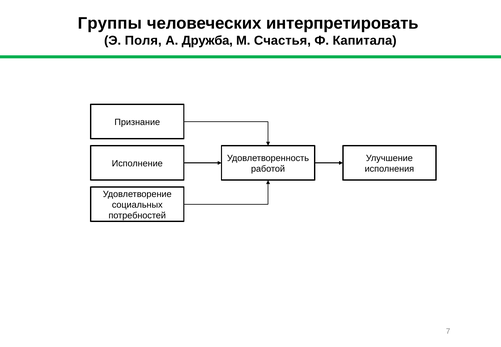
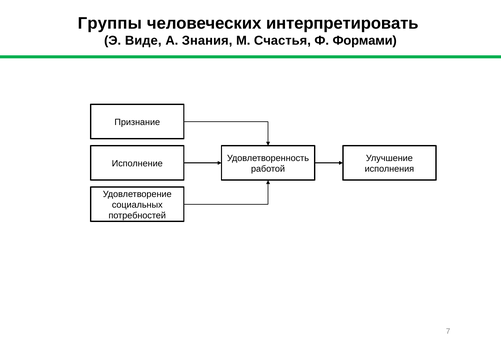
Поля: Поля -> Виде
Дружба: Дружба -> Знания
Капитала: Капитала -> Формами
